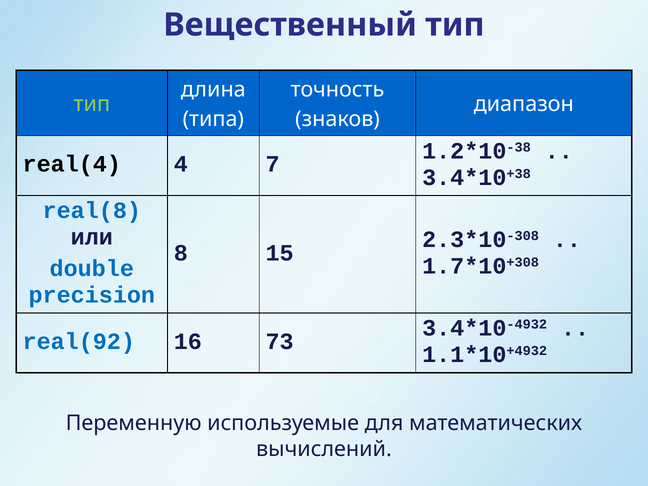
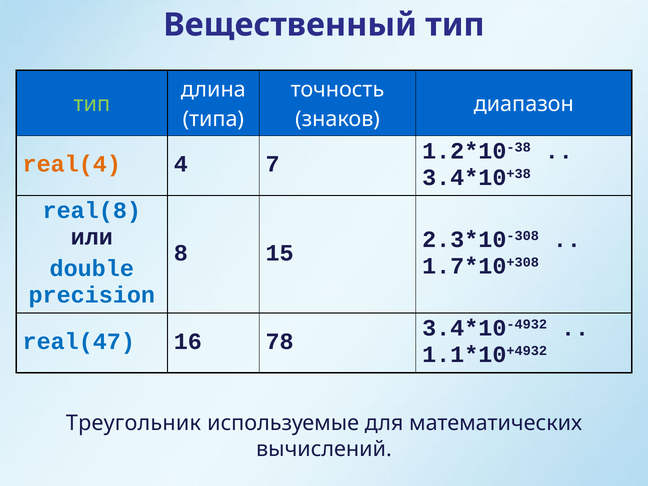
real(4 colour: black -> orange
real(92: real(92 -> real(47
73: 73 -> 78
Переменную: Переменную -> Треугольник
